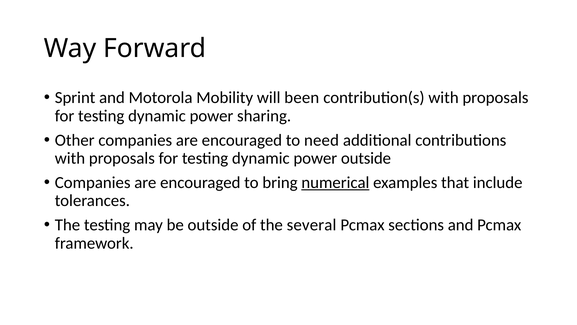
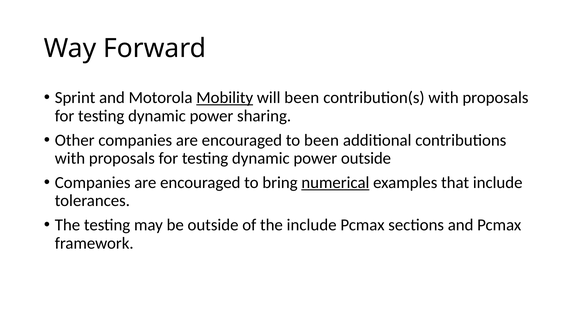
Mobility underline: none -> present
to need: need -> been
the several: several -> include
